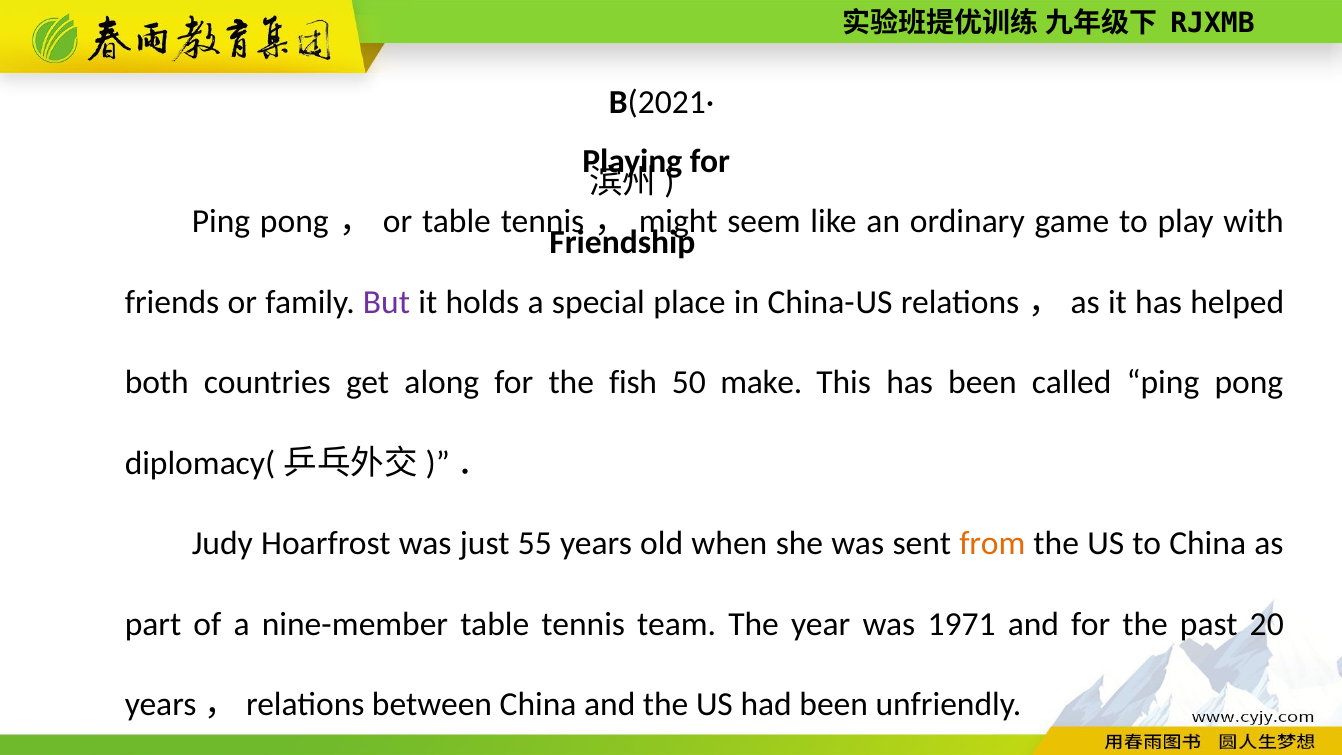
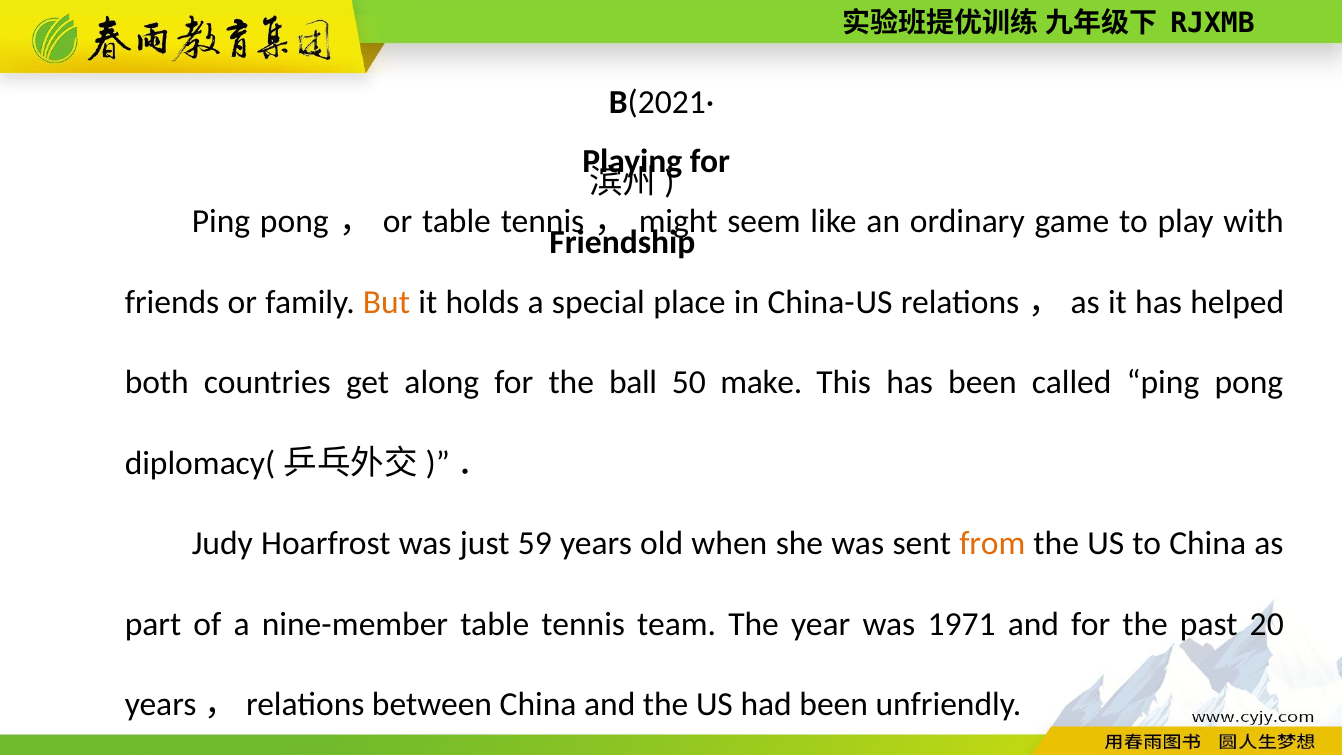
But colour: purple -> orange
fish: fish -> ball
55: 55 -> 59
